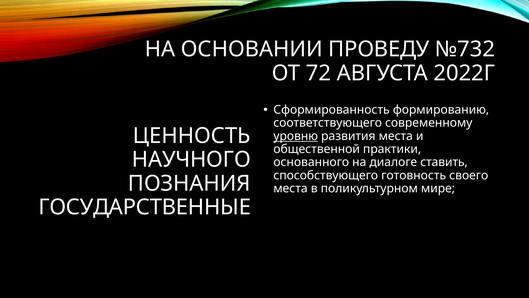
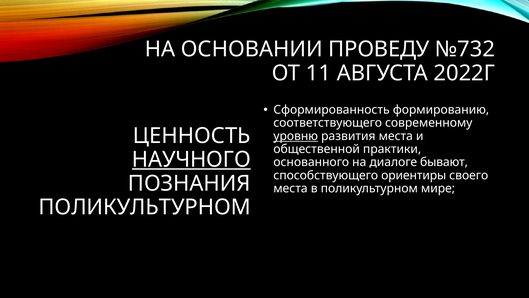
72: 72 -> 11
НАУЧНОГО underline: none -> present
ставить: ставить -> бывают
готовность: готовность -> ориентиры
ГОСУДАРСТВЕННЫЕ at (145, 207): ГОСУДАРСТВЕННЫЕ -> ПОЛИКУЛЬТУРНОМ
